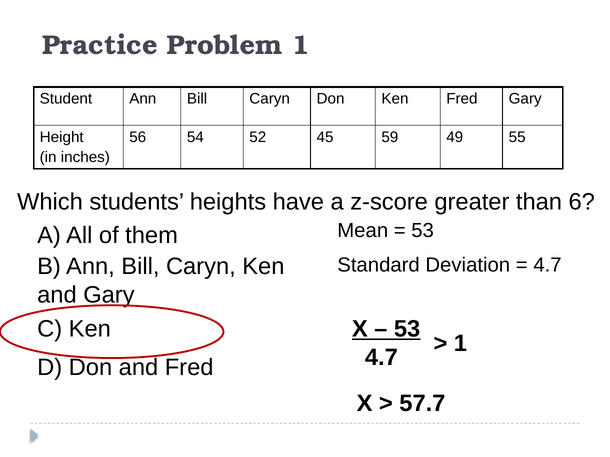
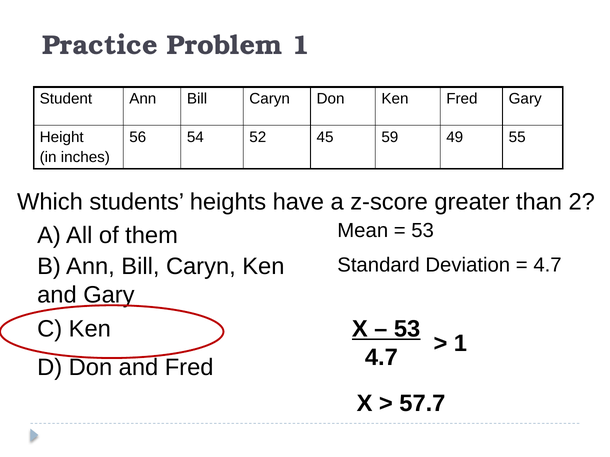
6: 6 -> 2
